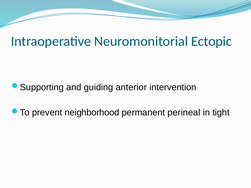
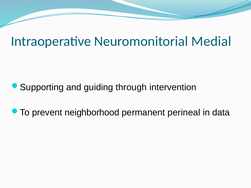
Ectopic: Ectopic -> Medial
anterior: anterior -> through
tight: tight -> data
